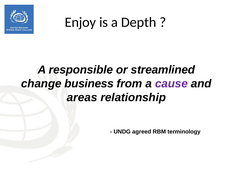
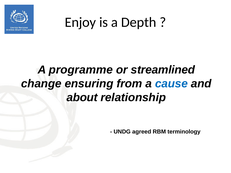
responsible: responsible -> programme
business: business -> ensuring
cause colour: purple -> blue
areas: areas -> about
